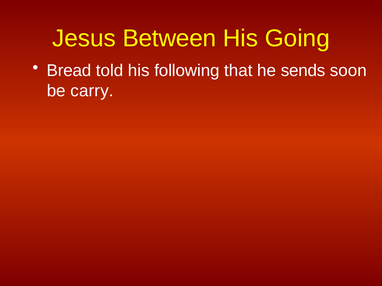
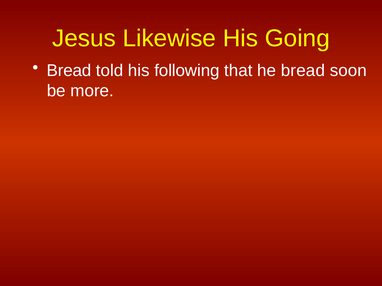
Between: Between -> Likewise
he sends: sends -> bread
carry: carry -> more
